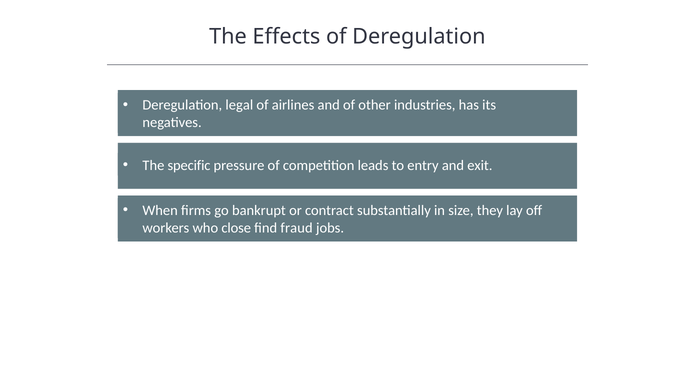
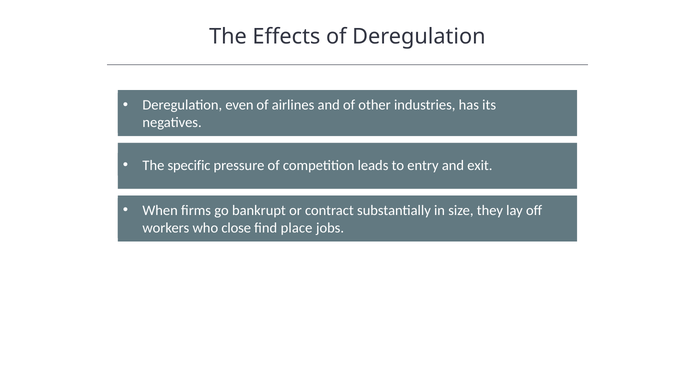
legal: legal -> even
fraud: fraud -> place
